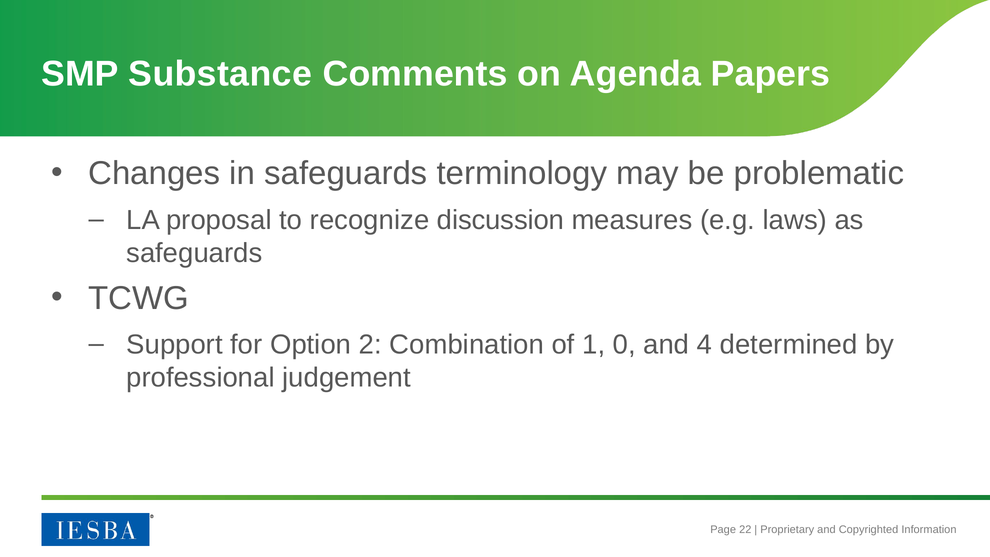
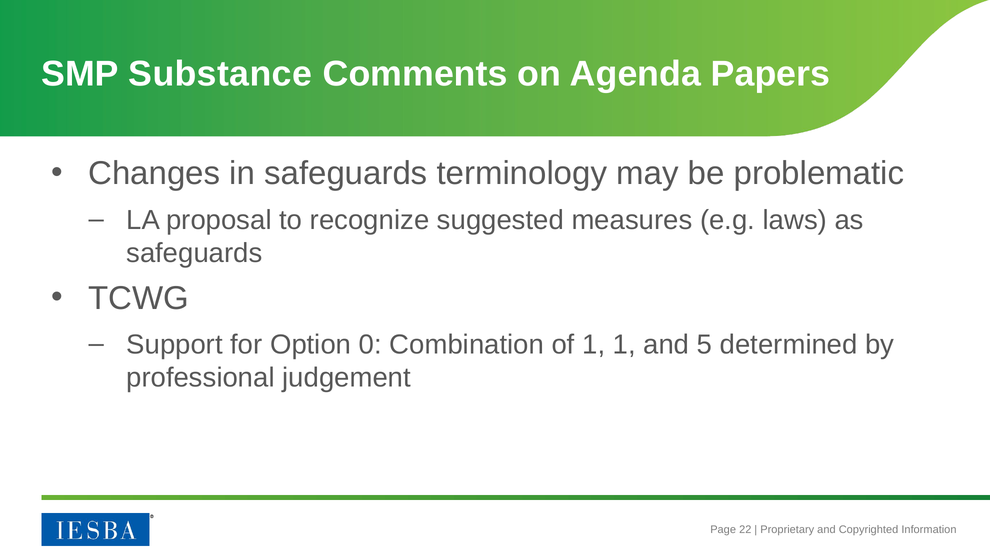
discussion: discussion -> suggested
2: 2 -> 0
1 0: 0 -> 1
4: 4 -> 5
